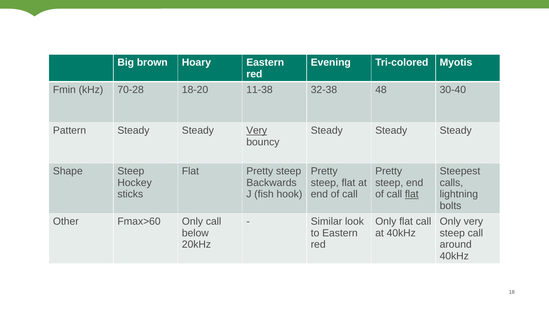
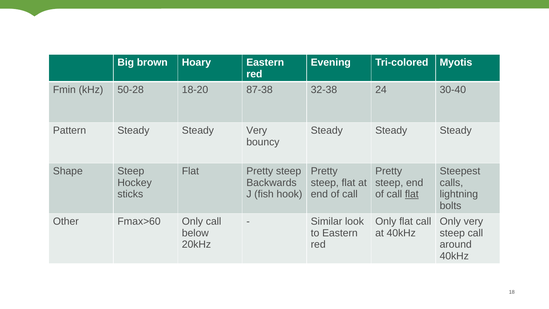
70-28: 70-28 -> 50-28
11-38: 11-38 -> 87-38
48: 48 -> 24
Very at (257, 130) underline: present -> none
